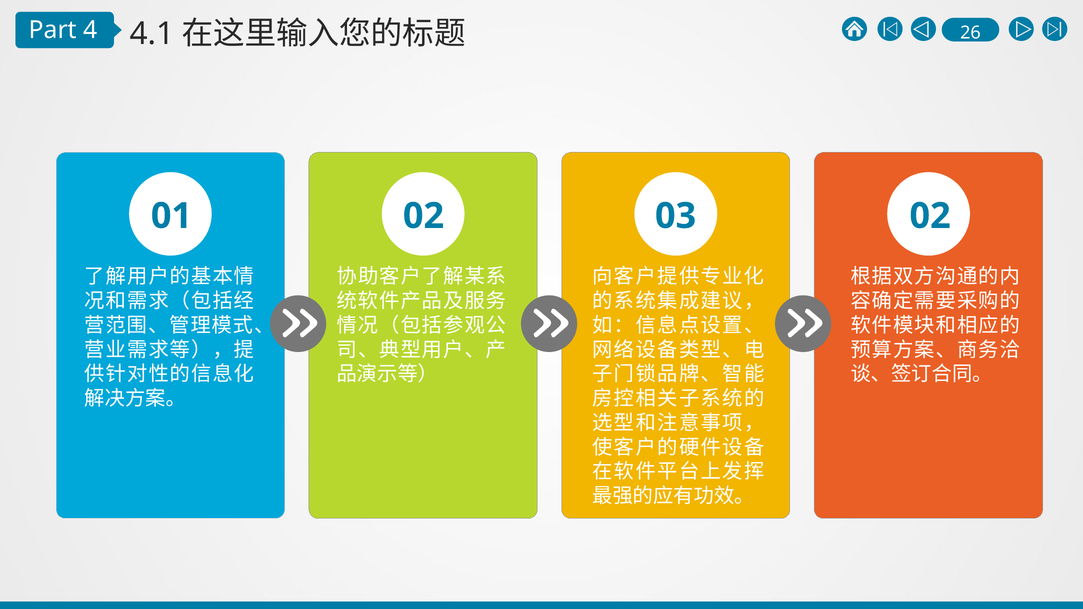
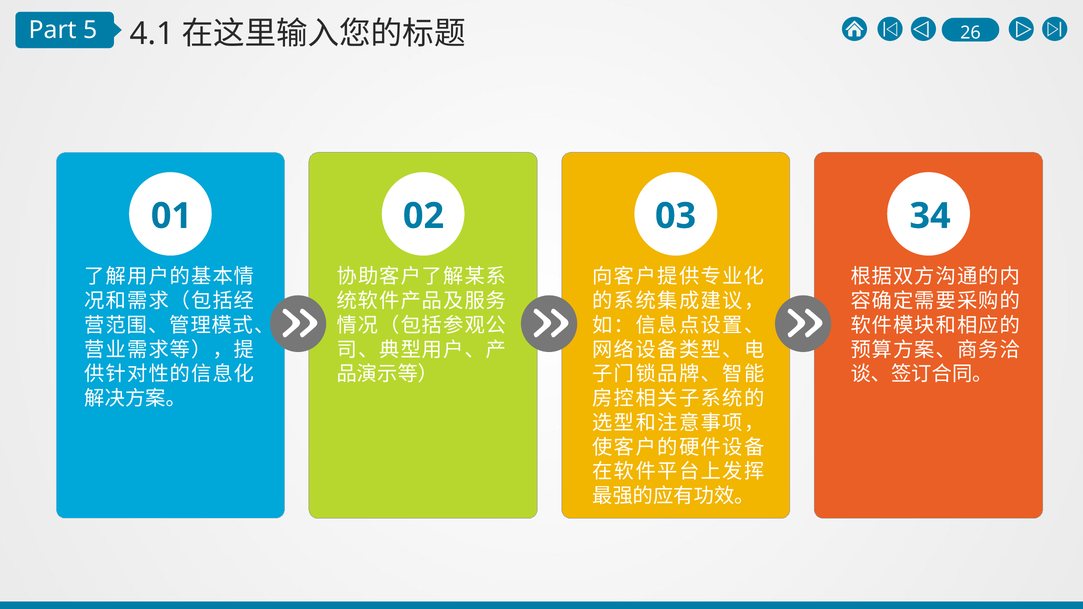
4: 4 -> 5
03 02: 02 -> 34
